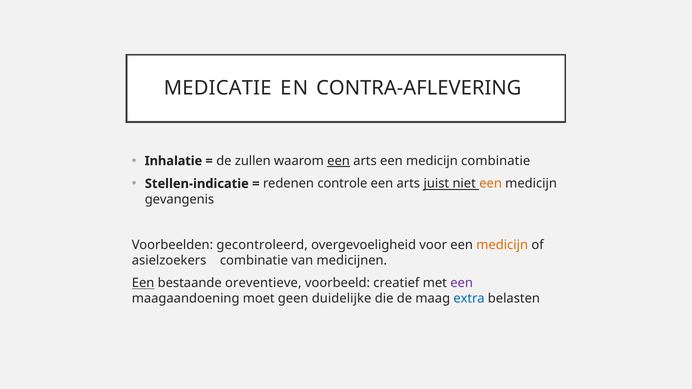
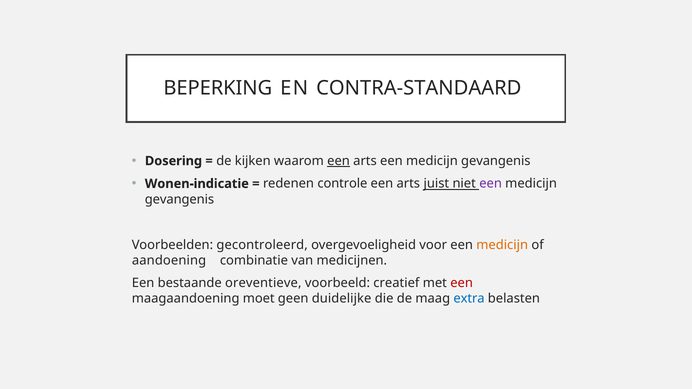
MEDICATIE: MEDICATIE -> BEPERKING
CONTRA-AFLEVERING: CONTRA-AFLEVERING -> CONTRA-STANDAARD
Inhalatie: Inhalatie -> Dosering
zullen: zullen -> kijken
arts een medicijn combinatie: combinatie -> gevangenis
Stellen-indicatie: Stellen-indicatie -> Wonen-indicatie
een at (491, 184) colour: orange -> purple
asielzoekers: asielzoekers -> aandoening
Een at (143, 283) underline: present -> none
een at (462, 283) colour: purple -> red
